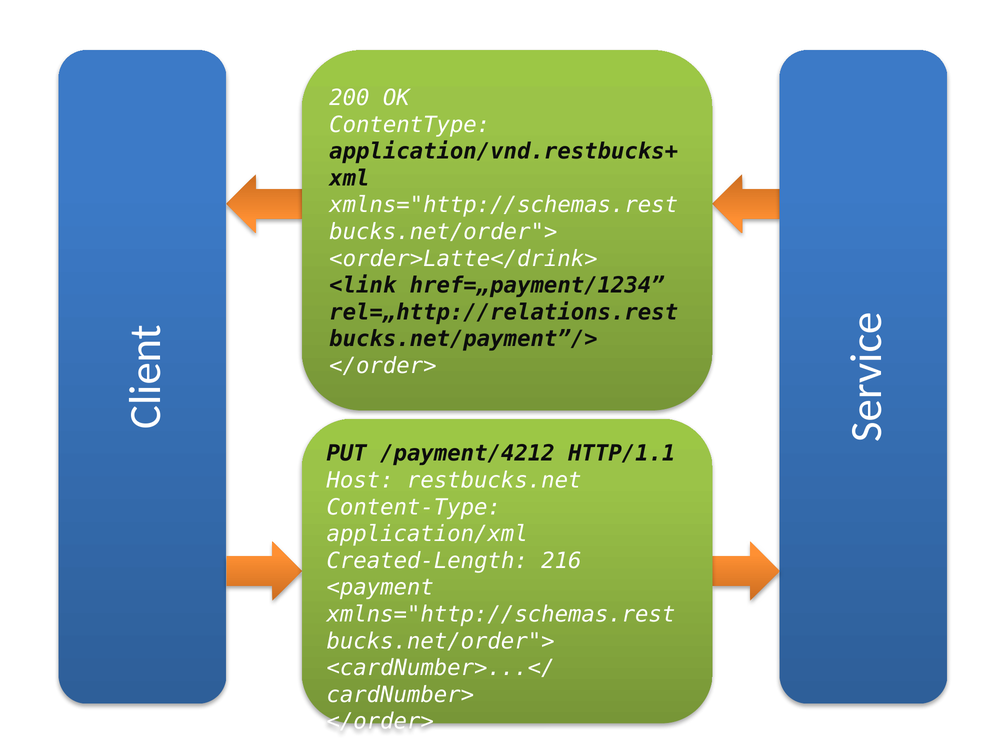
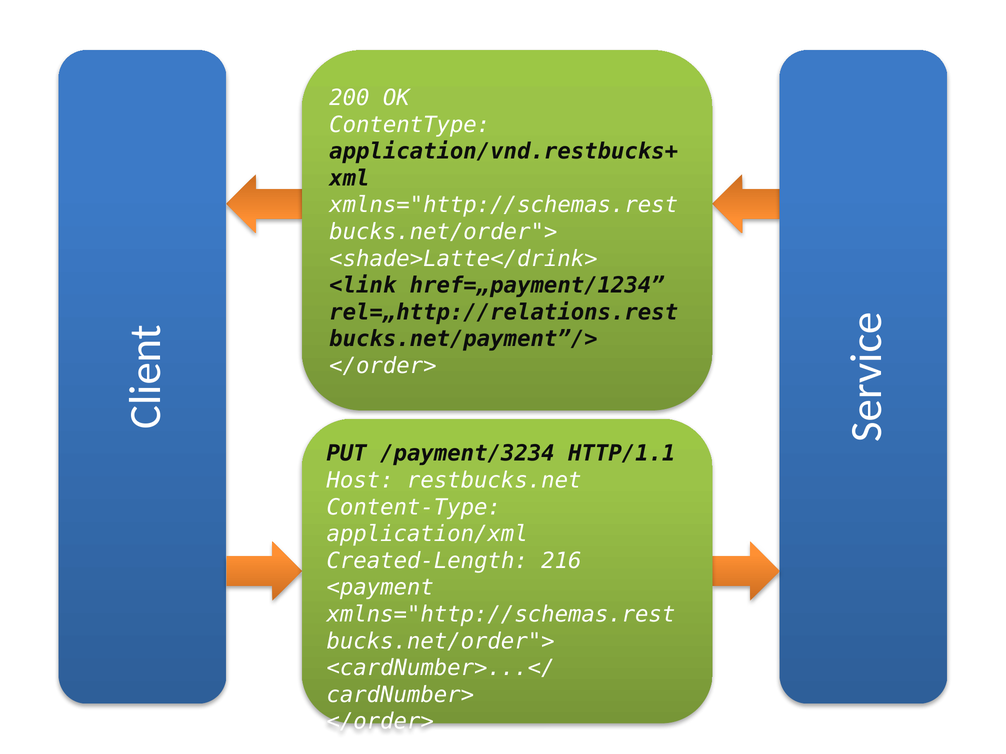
<order>Latte</drink>: <order>Latte</drink> -> <shade>Latte</drink>
/payment/4212: /payment/4212 -> /payment/3234
